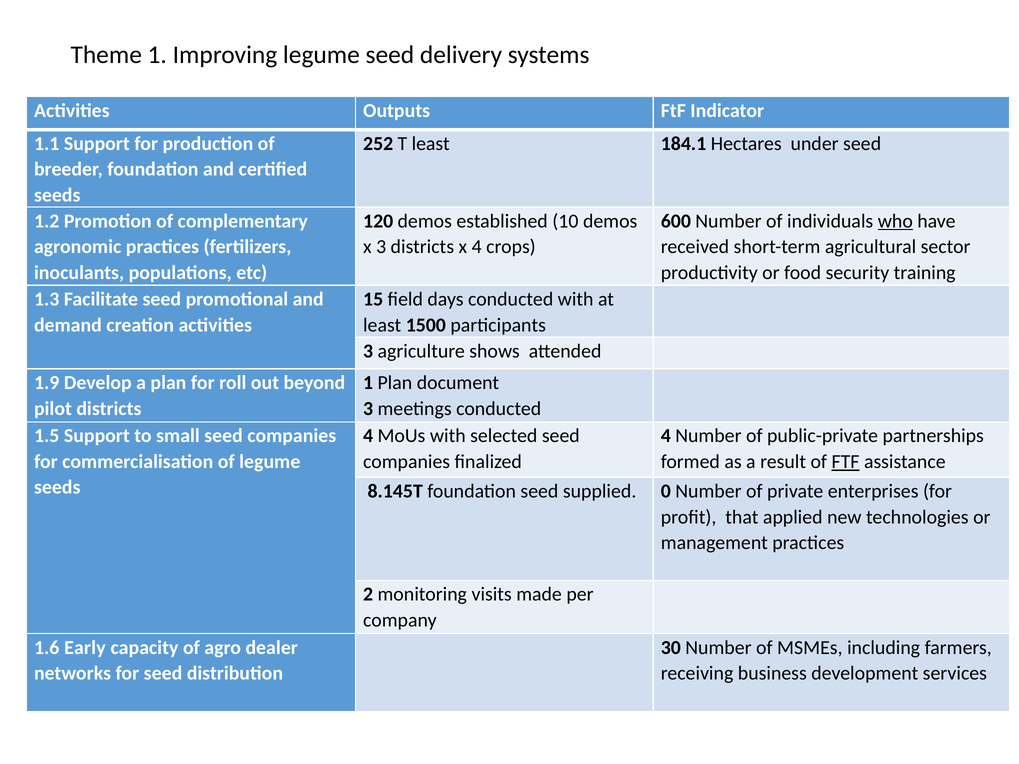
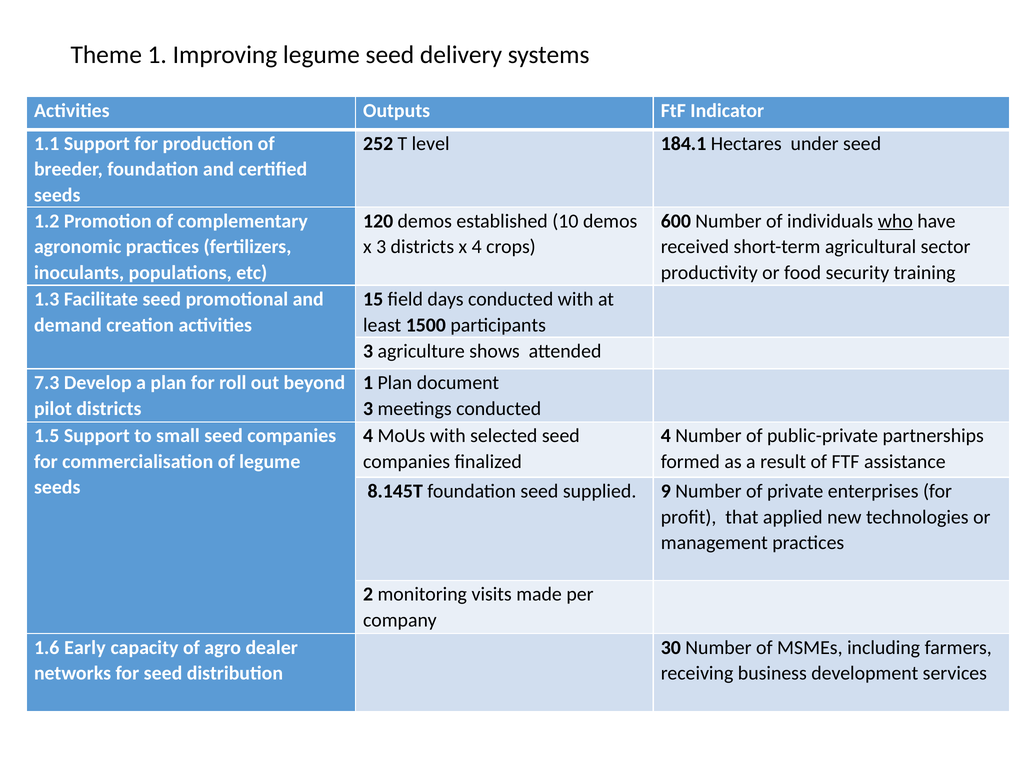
T least: least -> level
1.9: 1.9 -> 7.3
FTF at (846, 462) underline: present -> none
0: 0 -> 9
